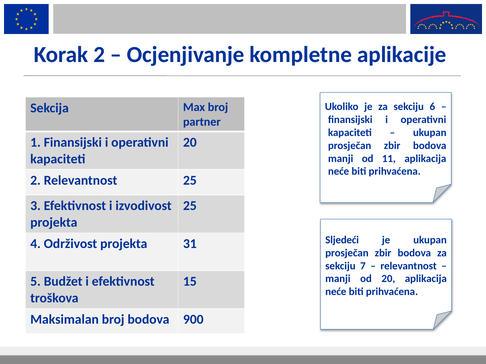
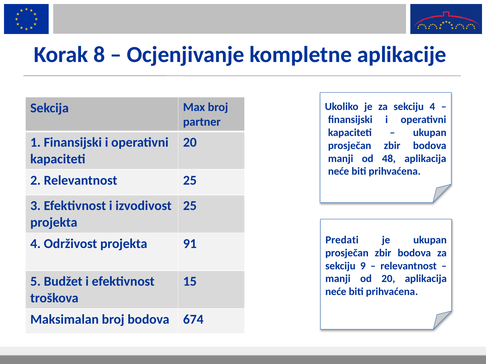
Korak 2: 2 -> 8
sekciju 6: 6 -> 4
11: 11 -> 48
Sljedeći: Sljedeći -> Predati
31: 31 -> 91
7: 7 -> 9
900: 900 -> 674
